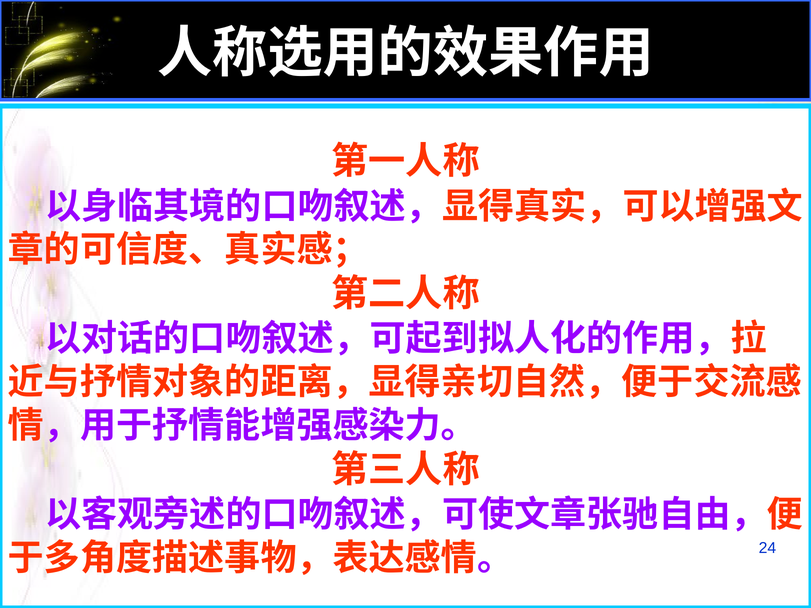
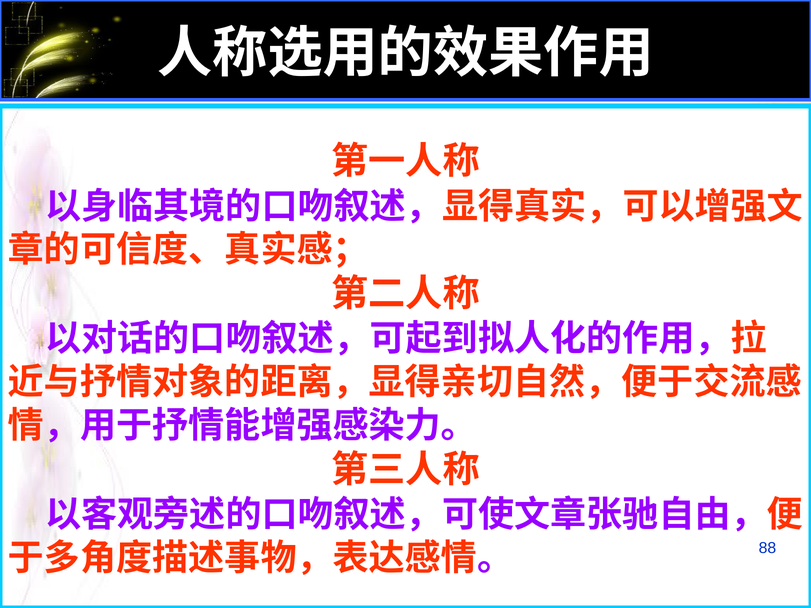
24: 24 -> 88
